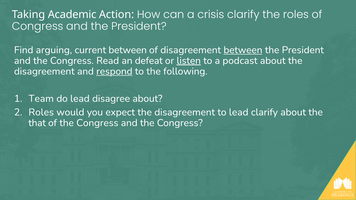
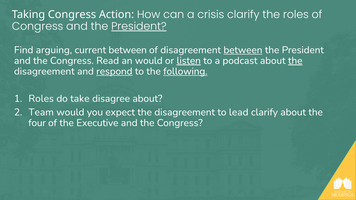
Taking Academic: Academic -> Congress
President at (139, 26) underline: none -> present
an defeat: defeat -> would
the at (295, 61) underline: none -> present
following underline: none -> present
Team at (41, 99): Team -> Roles
do lead: lead -> take
Roles at (41, 112): Roles -> Team
that: that -> four
of the Congress: Congress -> Executive
